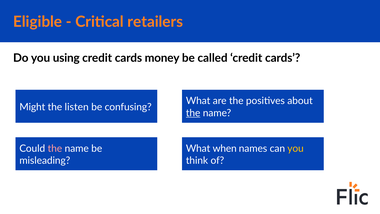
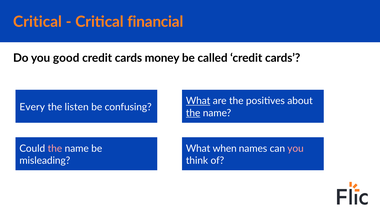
Eligible at (38, 22): Eligible -> Critical
retailers: retailers -> financial
using: using -> good
What at (198, 101) underline: none -> present
Might: Might -> Every
you at (296, 148) colour: yellow -> pink
